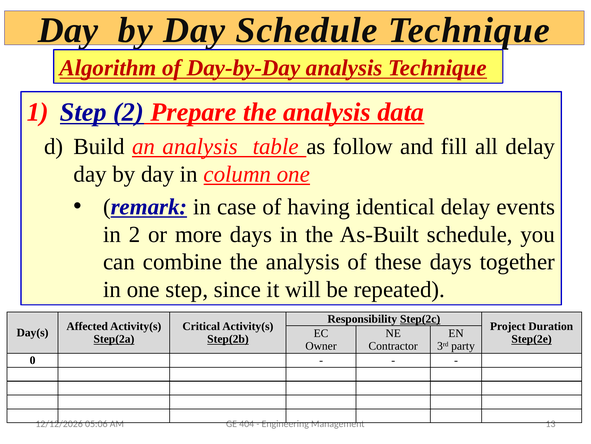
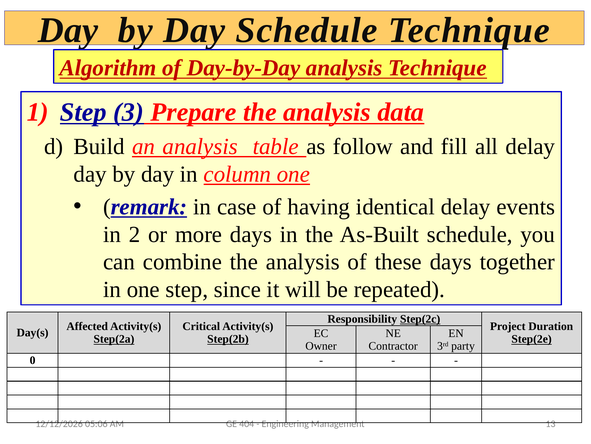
Step 2: 2 -> 3
